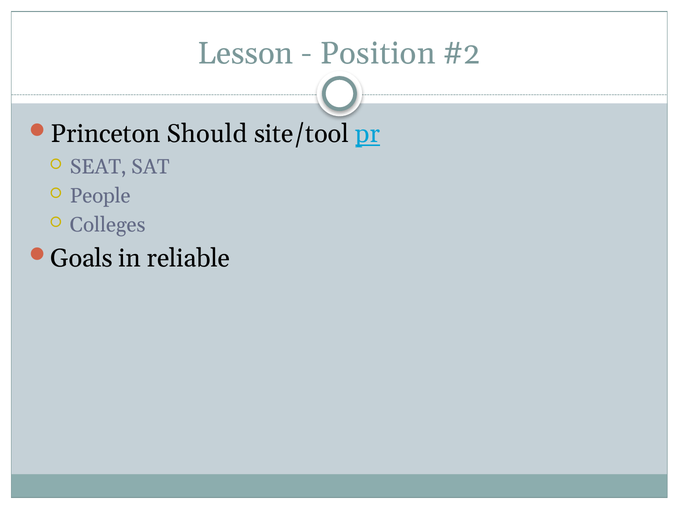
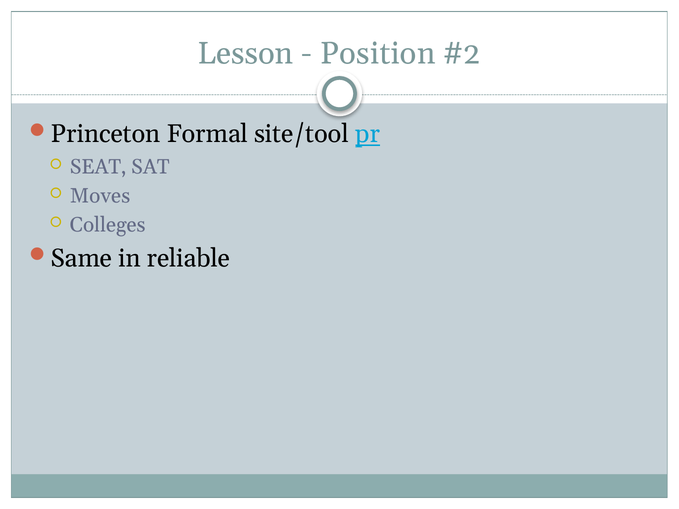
Should: Should -> Formal
People: People -> Moves
Goals: Goals -> Same
